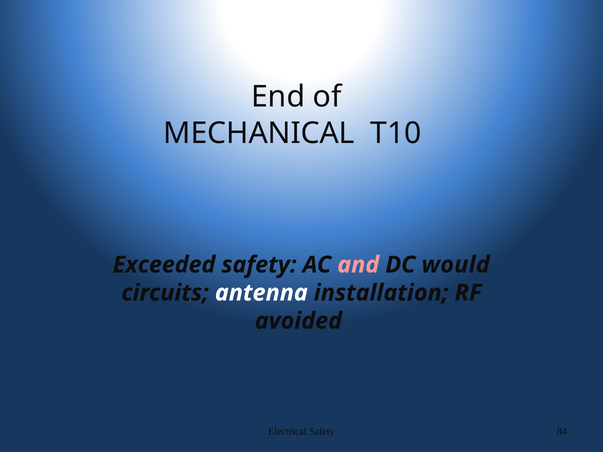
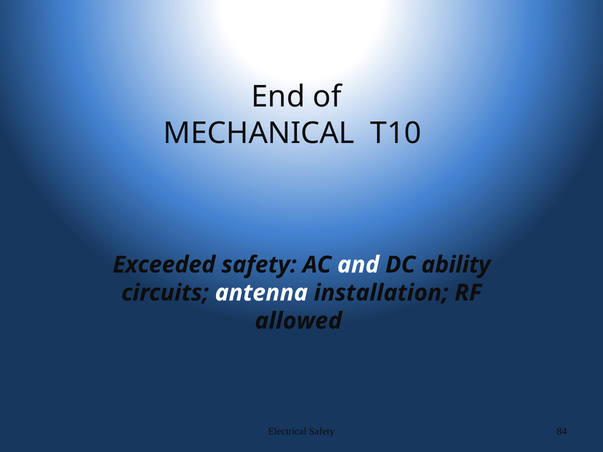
and colour: pink -> white
would: would -> ability
avoided: avoided -> allowed
